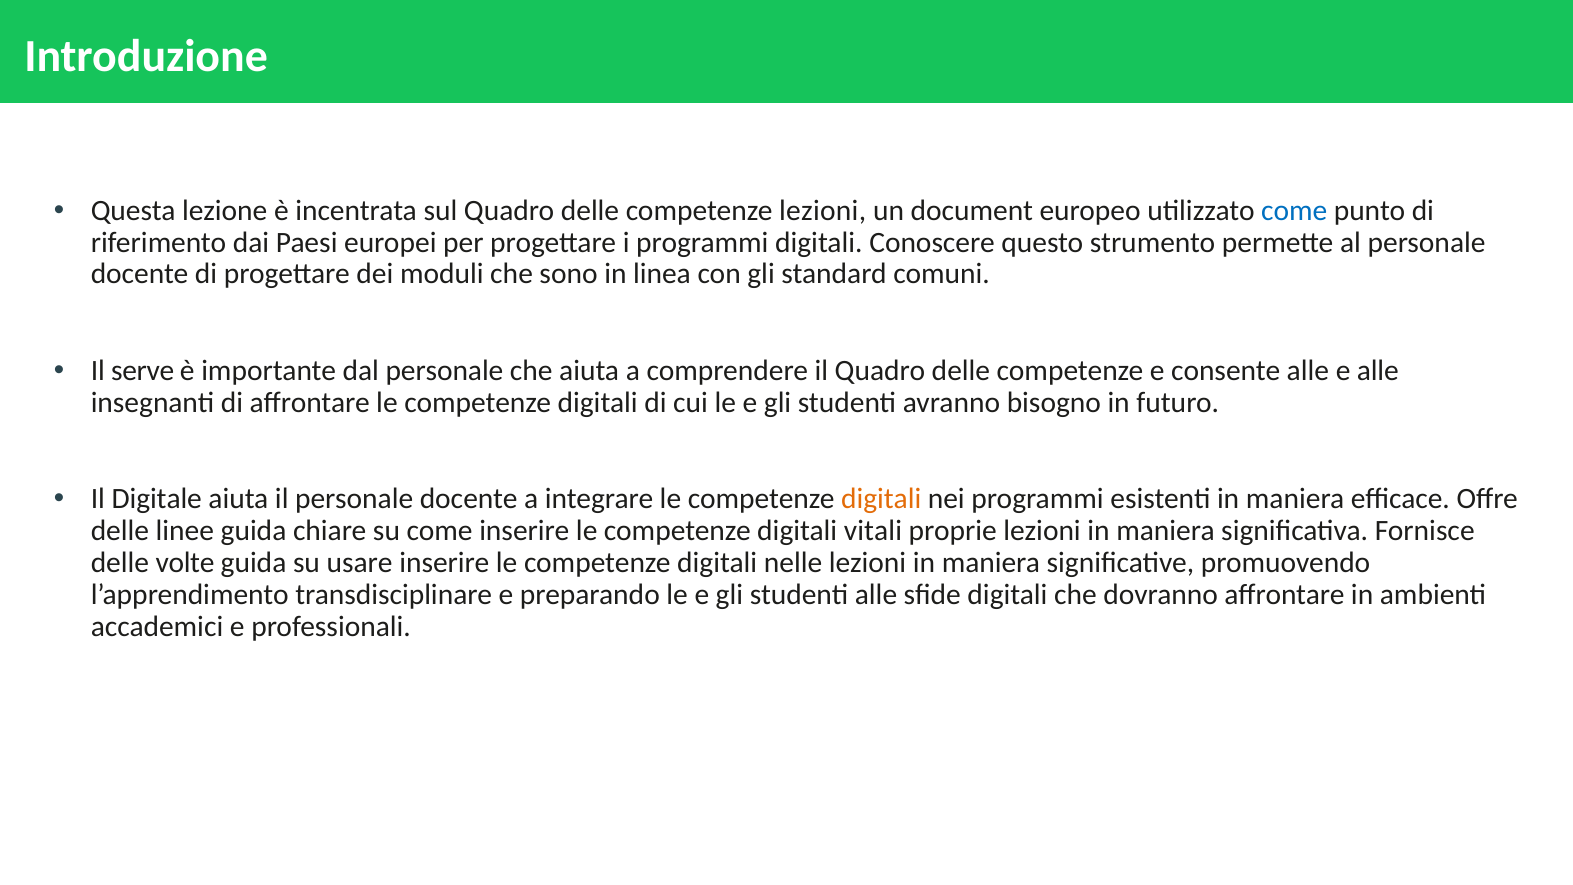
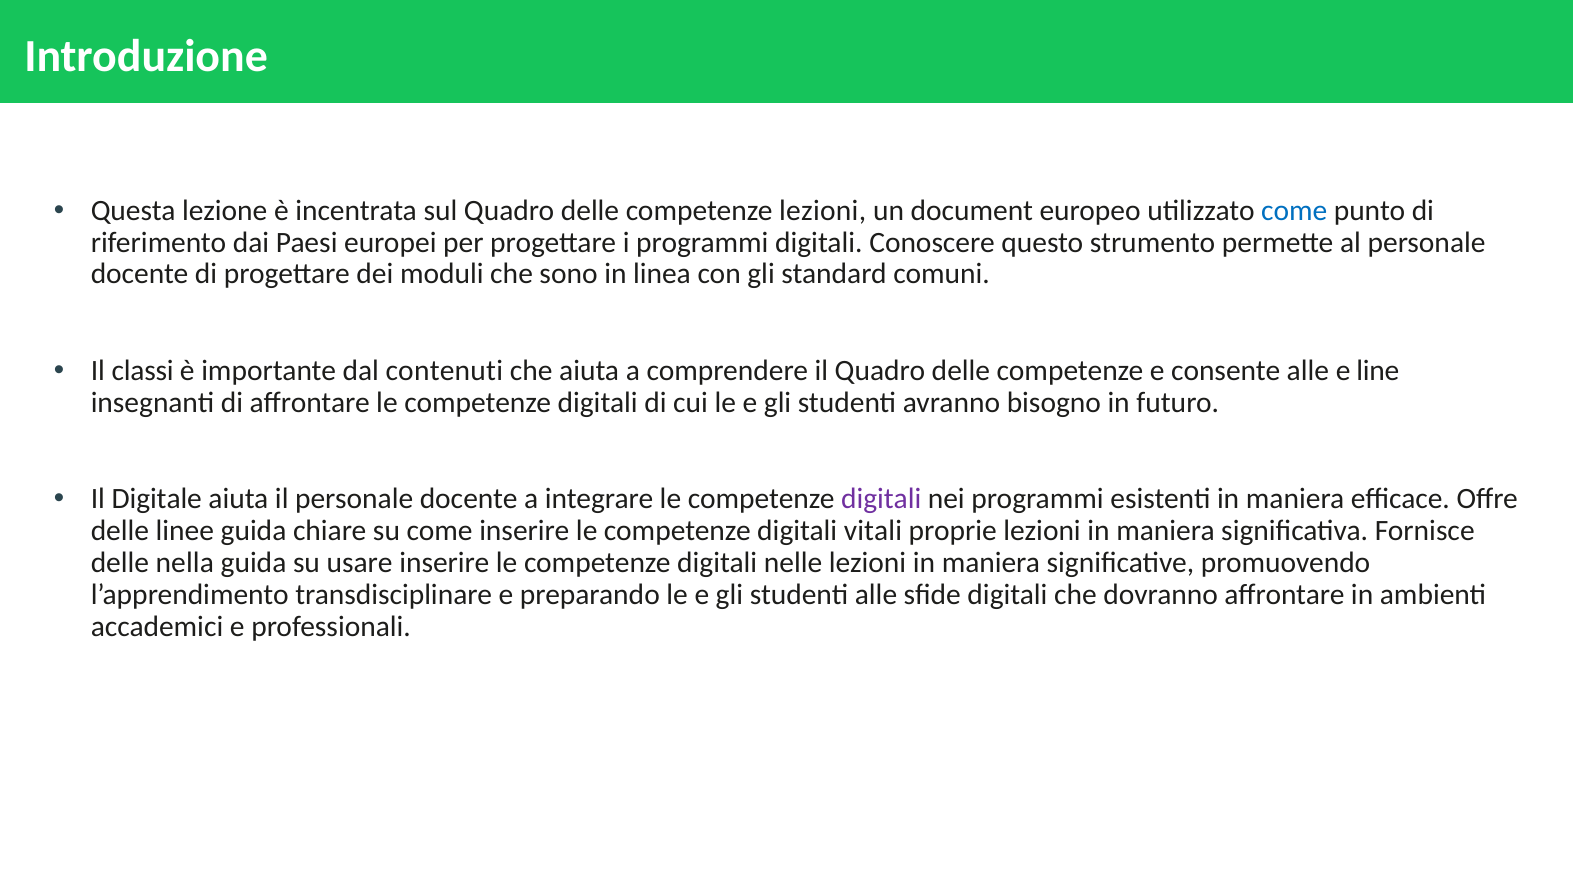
serve: serve -> classi
dal personale: personale -> contenuti
e alle: alle -> line
digitali at (881, 499) colour: orange -> purple
volte: volte -> nella
